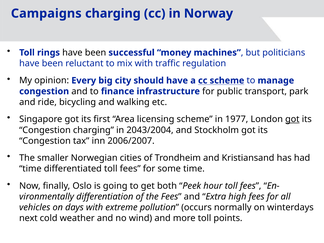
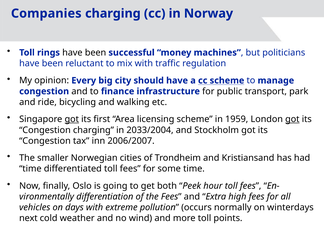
Campaigns: Campaigns -> Companies
got at (72, 119) underline: none -> present
1977: 1977 -> 1959
2043/2004: 2043/2004 -> 2033/2004
